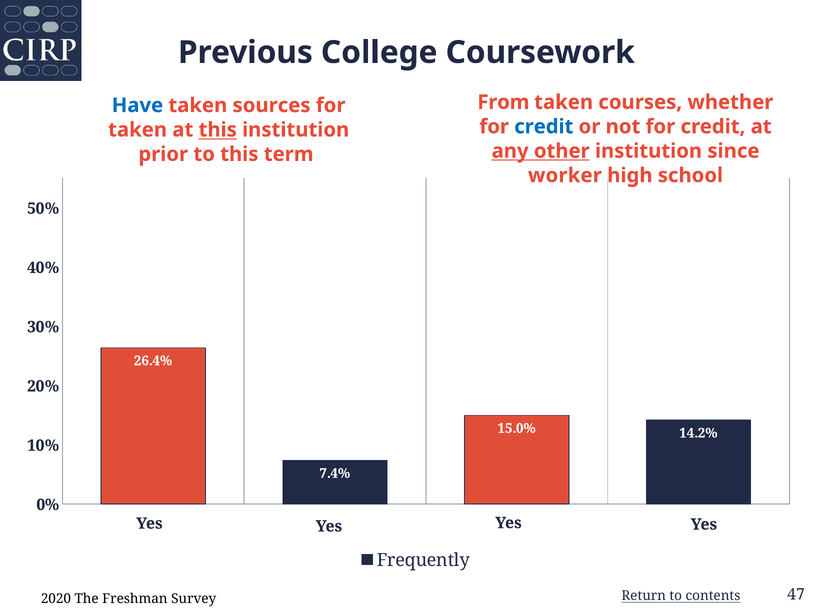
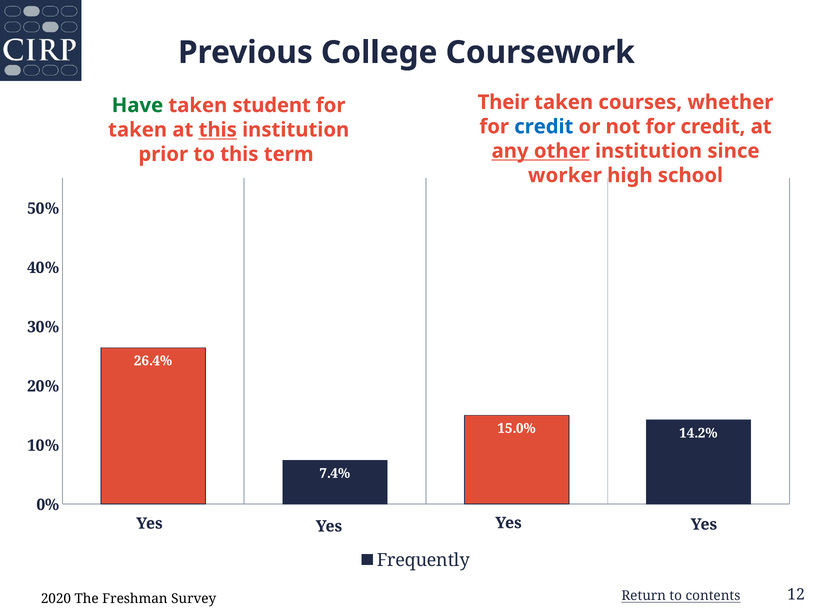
From: From -> Their
Have colour: blue -> green
sources: sources -> student
47: 47 -> 12
